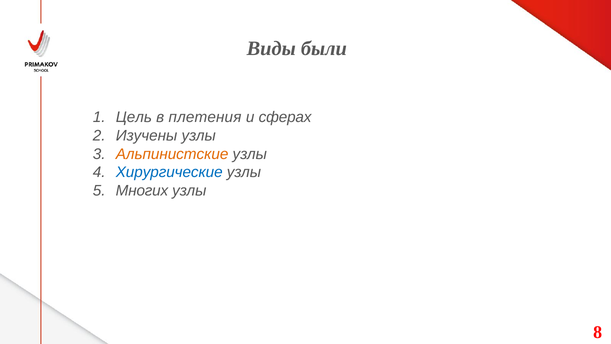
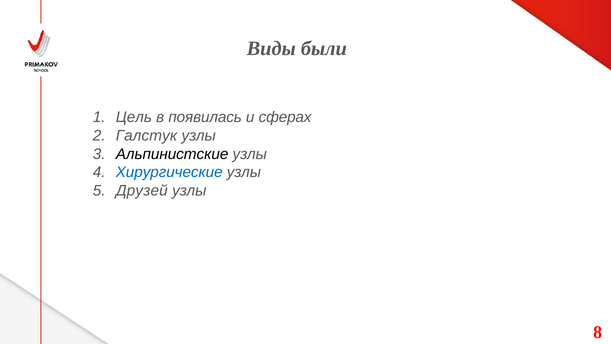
плетения: плетения -> появилась
Изучены: Изучены -> Галстук
Альпинистские colour: orange -> black
Многих: Многих -> Друзей
